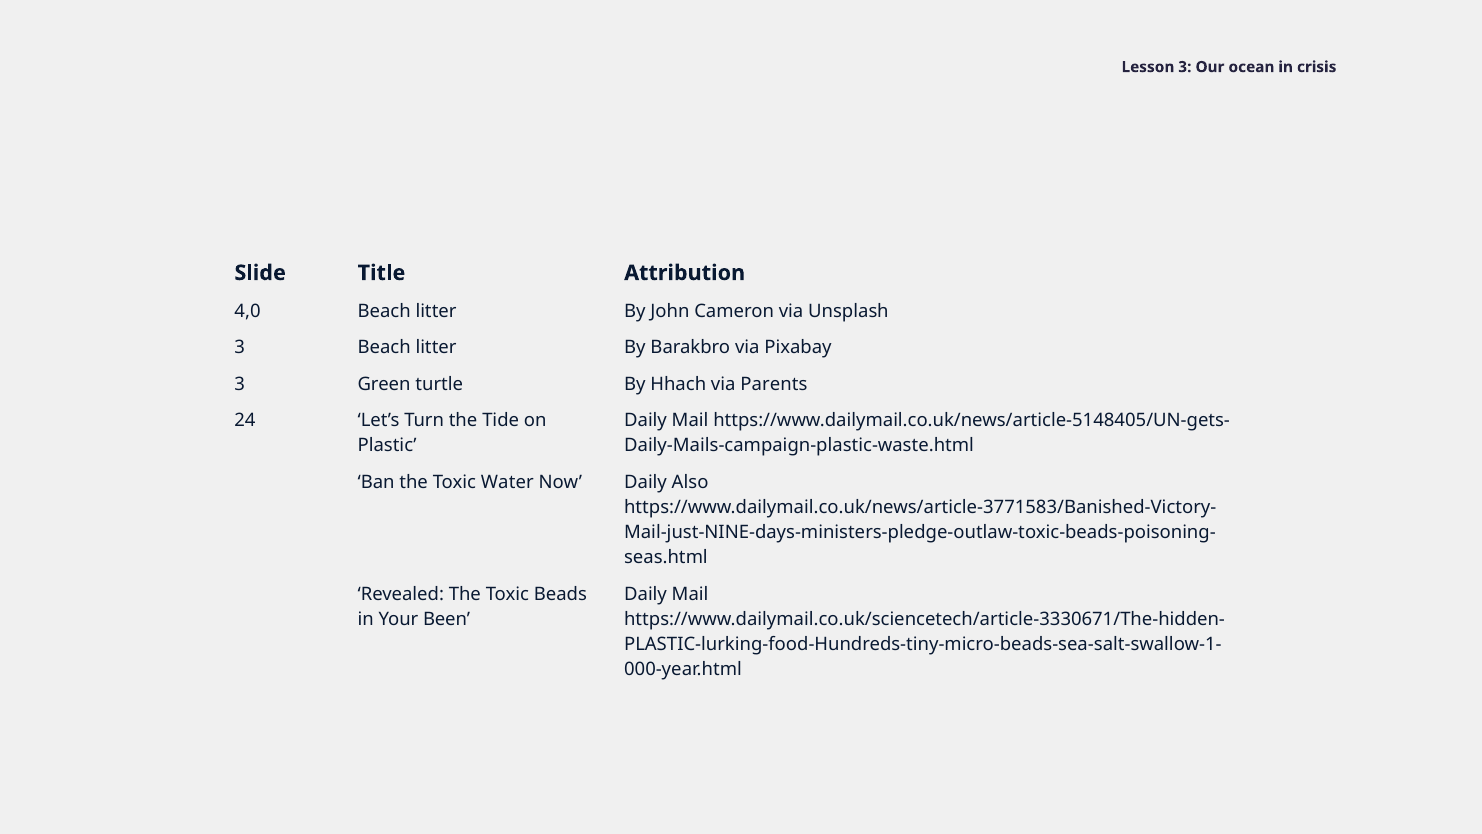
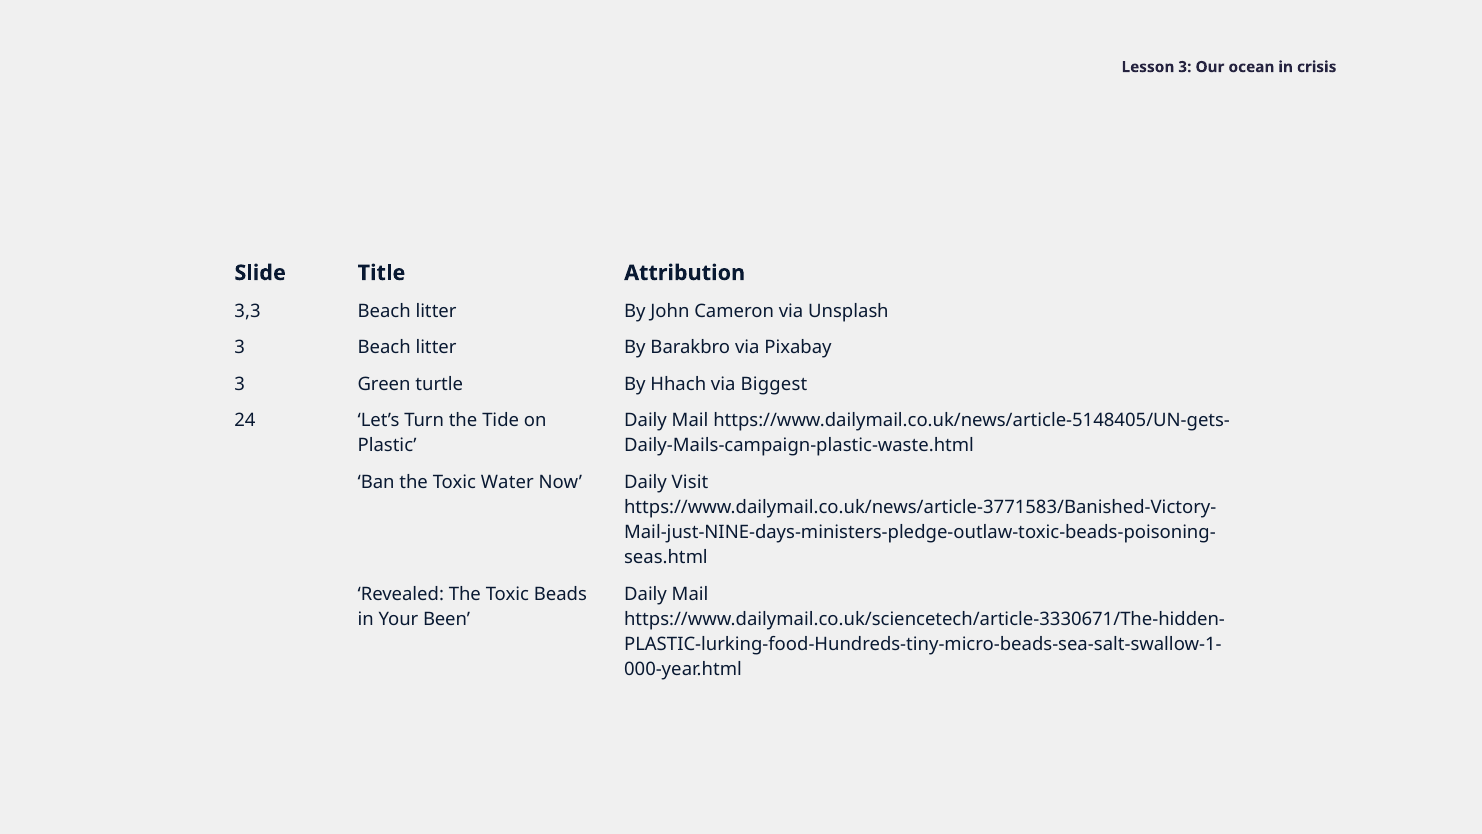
4,0: 4,0 -> 3,3
Parents: Parents -> Biggest
Also: Also -> Visit
